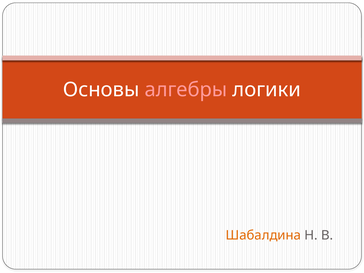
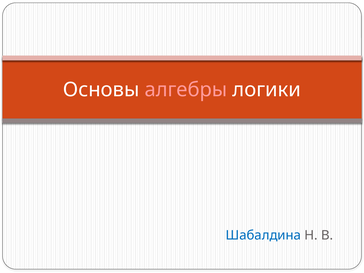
Шабалдина colour: orange -> blue
